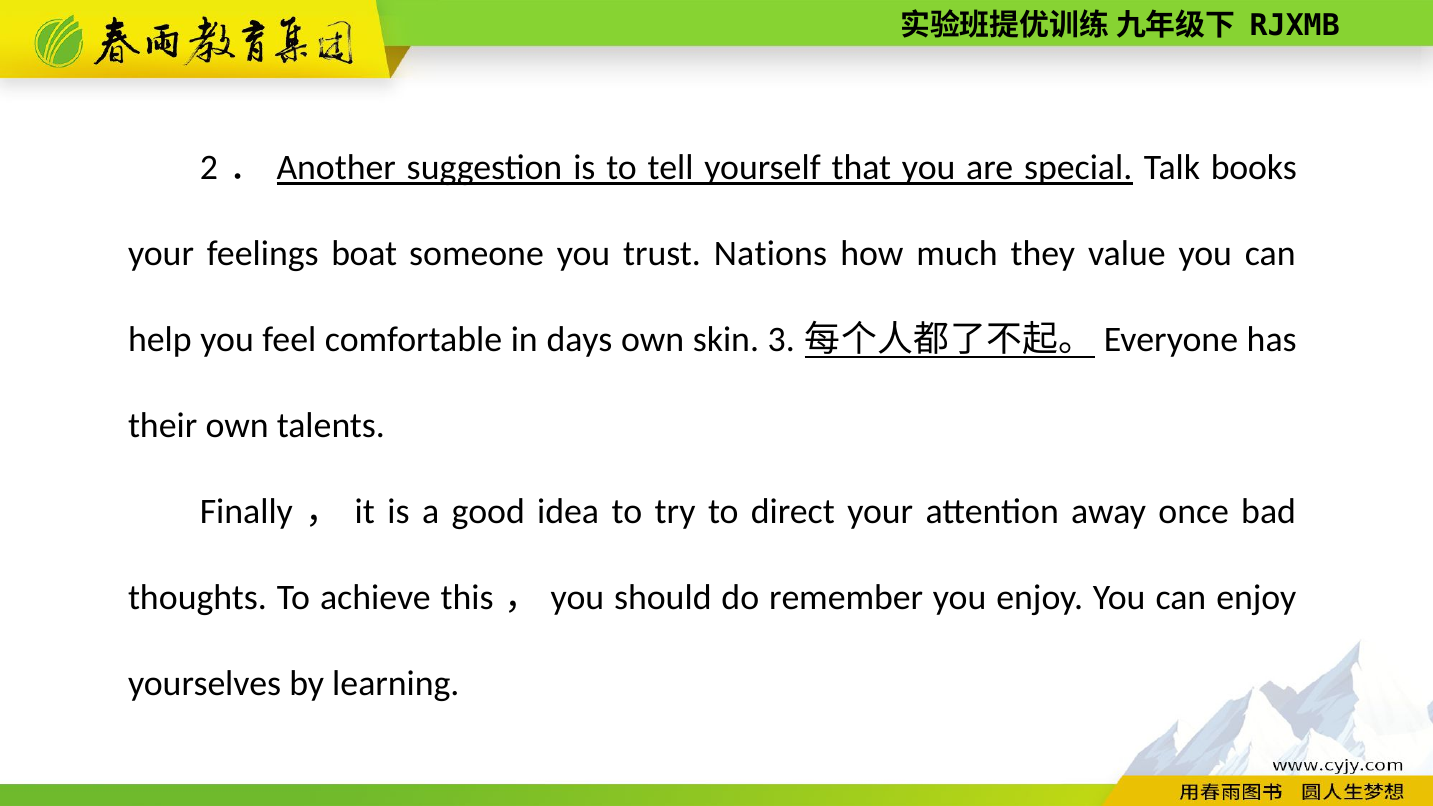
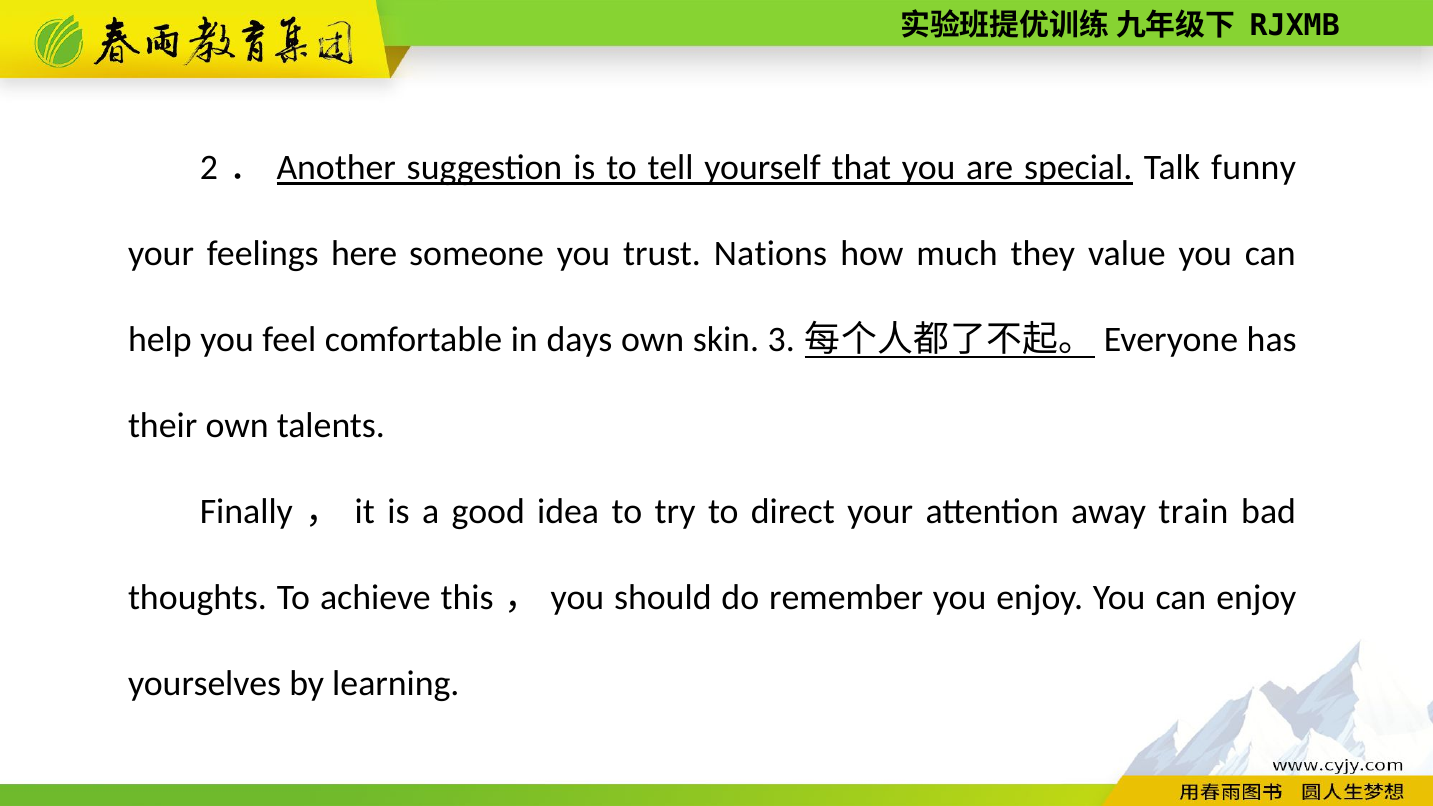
books: books -> funny
boat: boat -> here
once: once -> train
